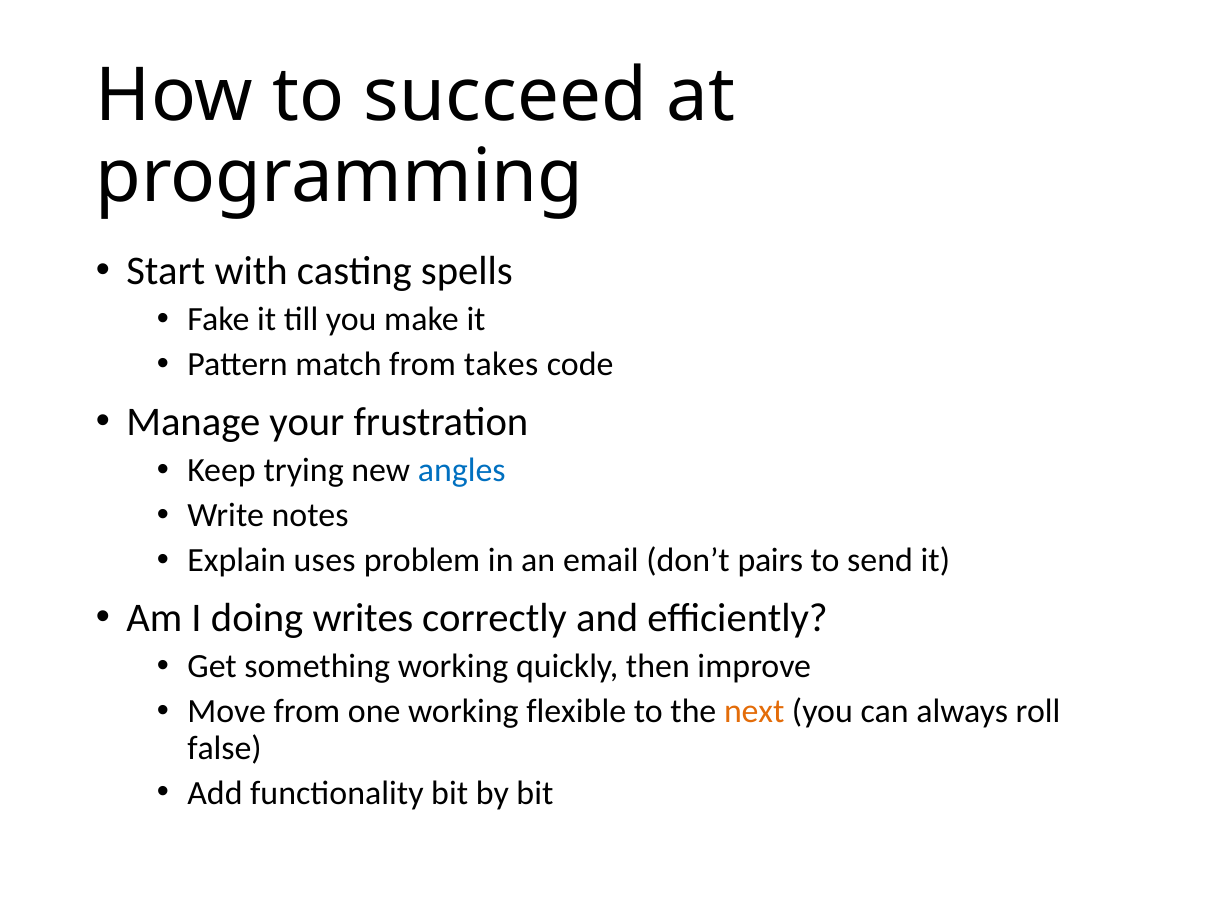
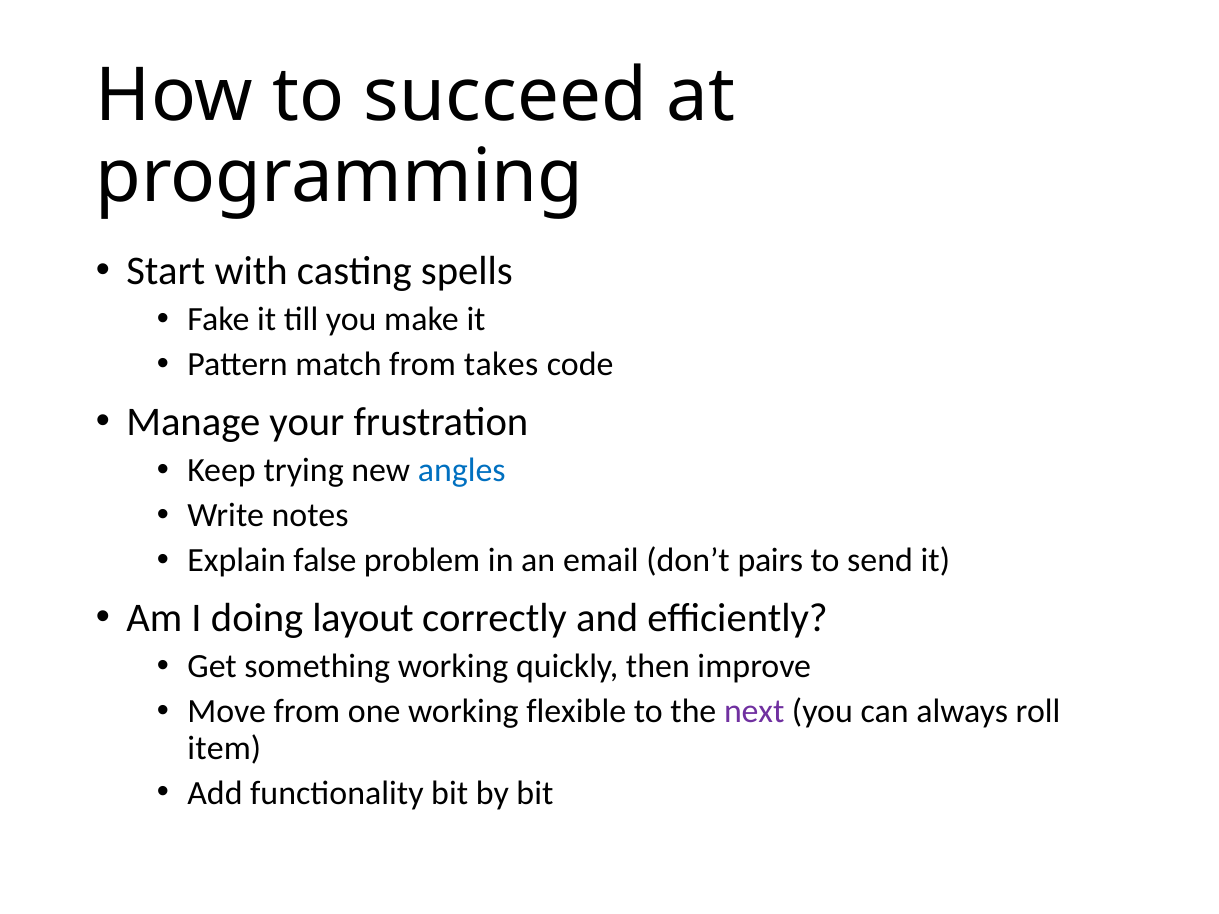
uses: uses -> false
writes: writes -> layout
next colour: orange -> purple
false: false -> item
